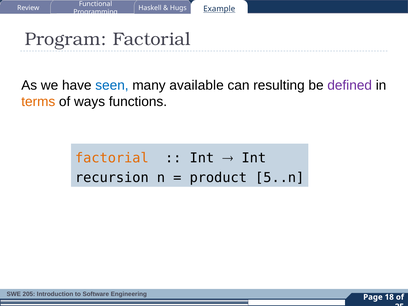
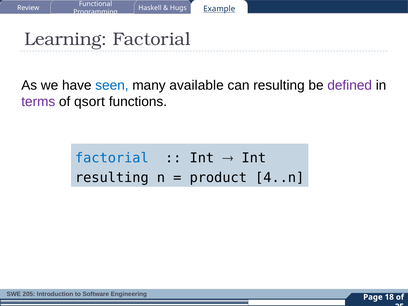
Program: Program -> Learning
terms colour: orange -> purple
ways: ways -> qsort
factorial at (112, 158) colour: orange -> blue
recursion at (112, 178): recursion -> resulting
5..n: 5..n -> 4..n
